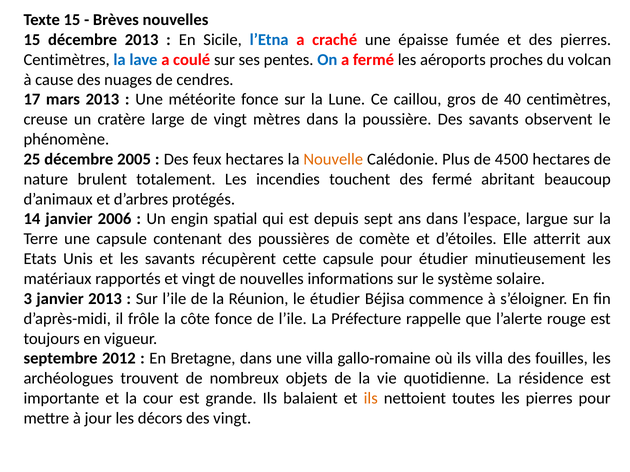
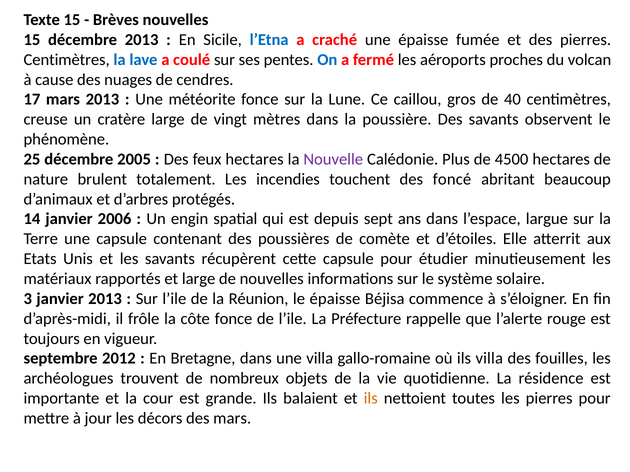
Nouvelle colour: orange -> purple
des fermé: fermé -> foncé
et vingt: vingt -> large
le étudier: étudier -> épaisse
des vingt: vingt -> mars
